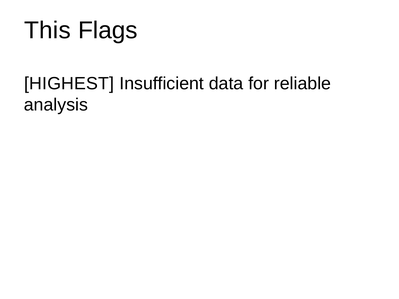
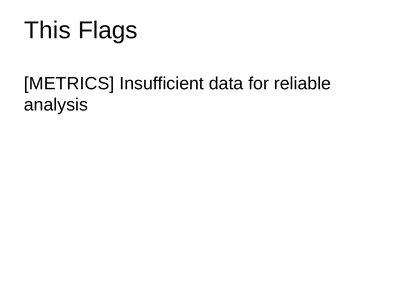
HIGHEST: HIGHEST -> METRICS
